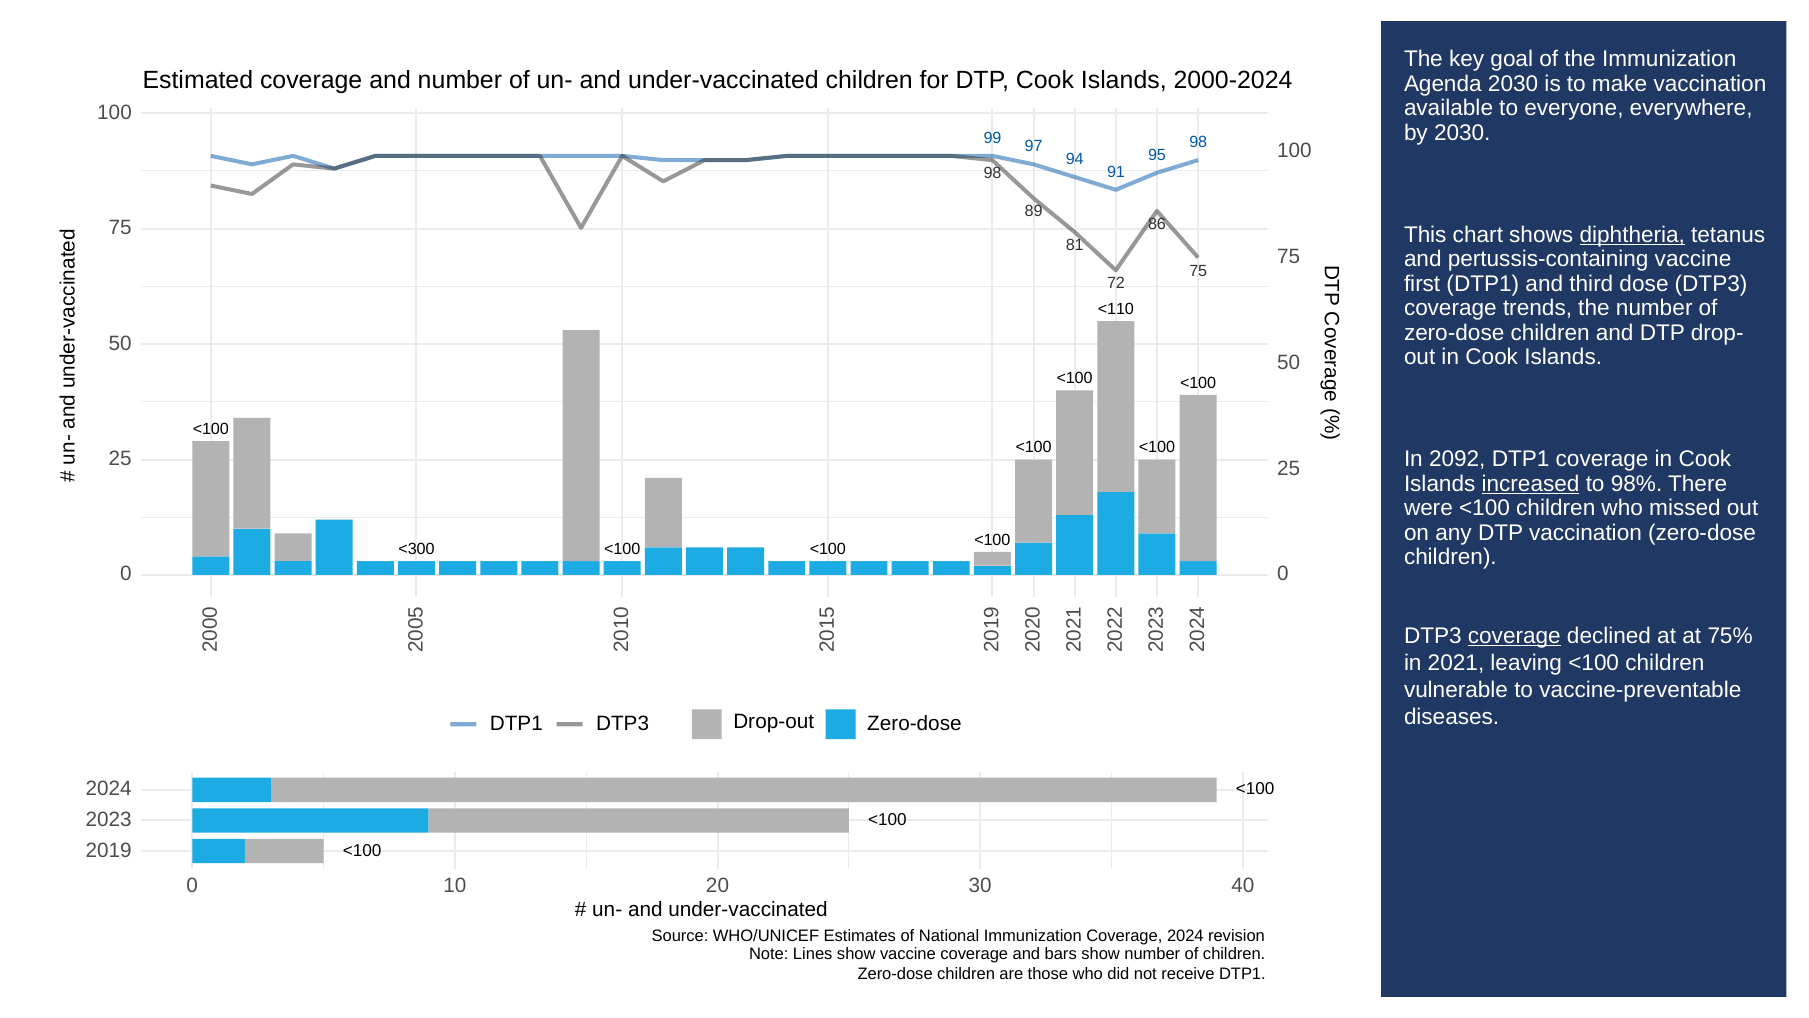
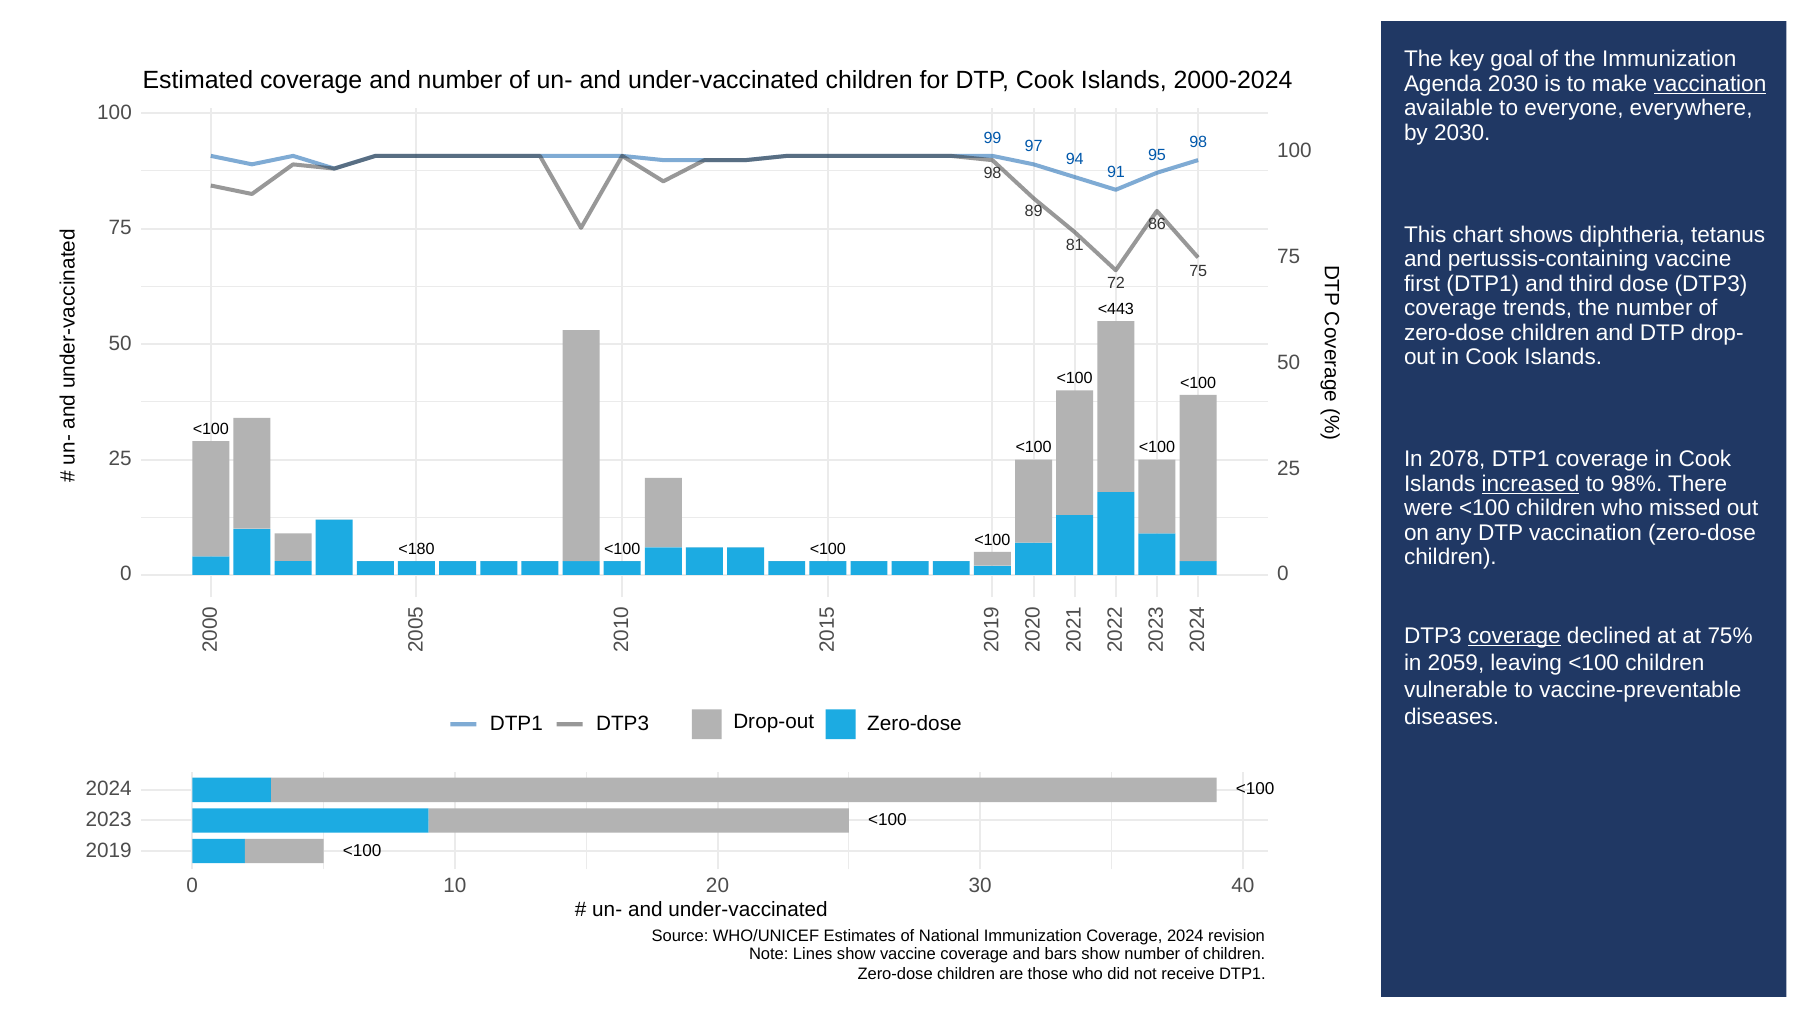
vaccination at (1710, 84) underline: none -> present
diphtheria underline: present -> none
<110: <110 -> <443
2092: 2092 -> 2078
<300: <300 -> <180
2021: 2021 -> 2059
